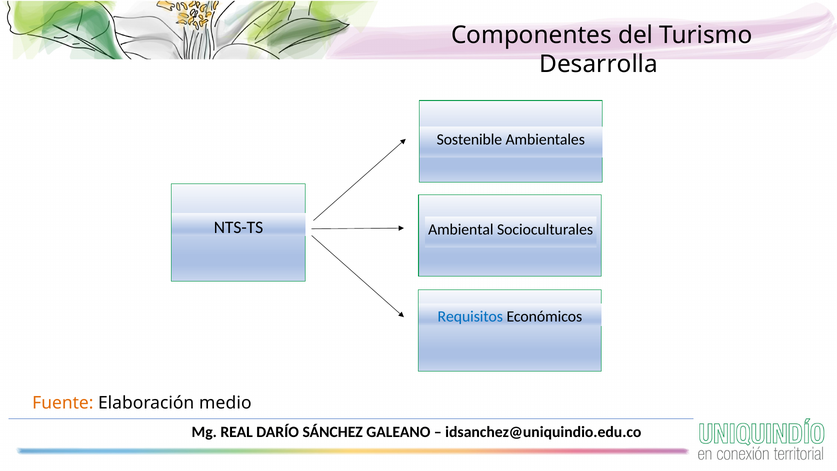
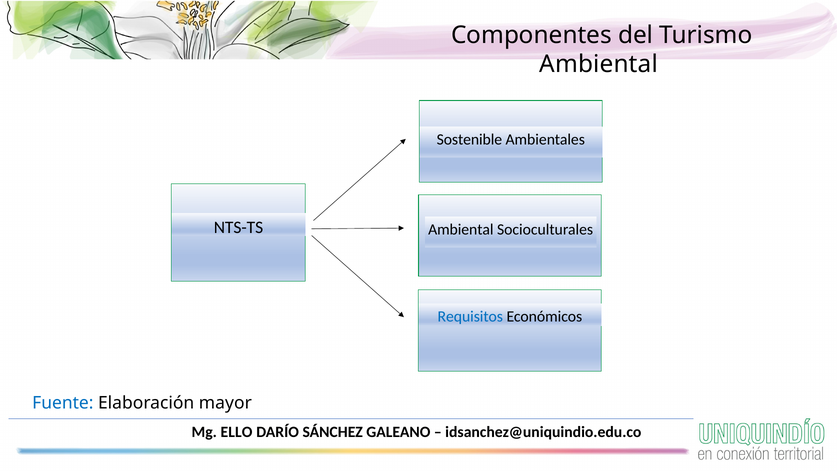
Desarrolla at (599, 64): Desarrolla -> Ambiental
Fuente colour: orange -> blue
medio: medio -> mayor
REAL: REAL -> ELLO
